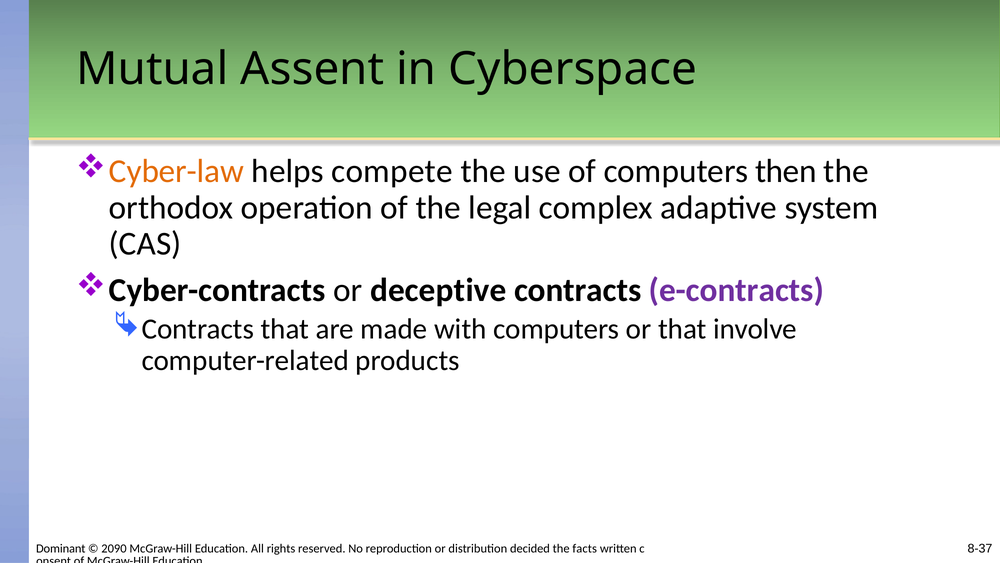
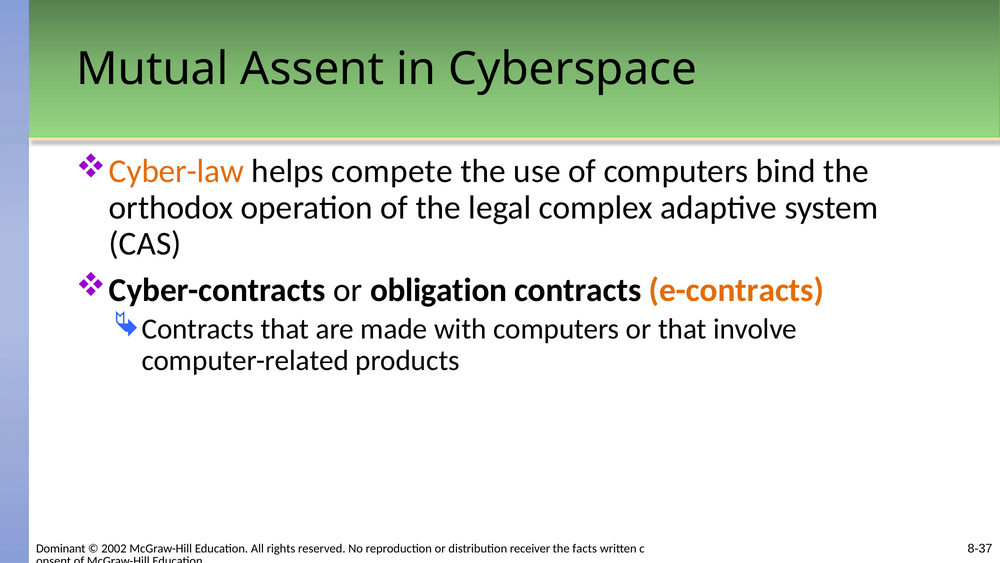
then: then -> bind
deceptive: deceptive -> obligation
e-contracts colour: purple -> orange
2090: 2090 -> 2002
decided: decided -> receiver
